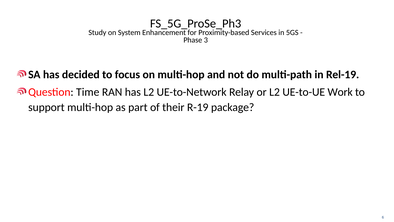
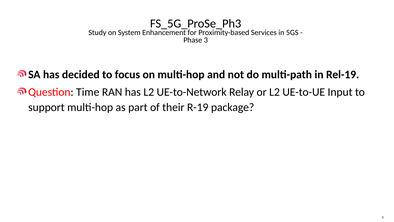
Work: Work -> Input
